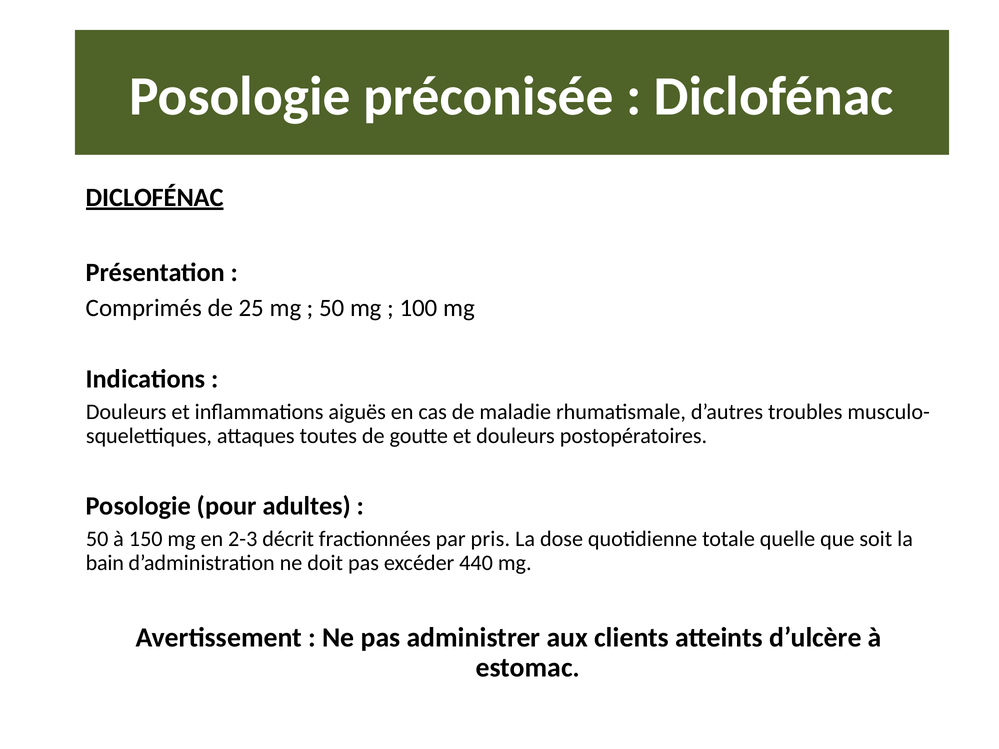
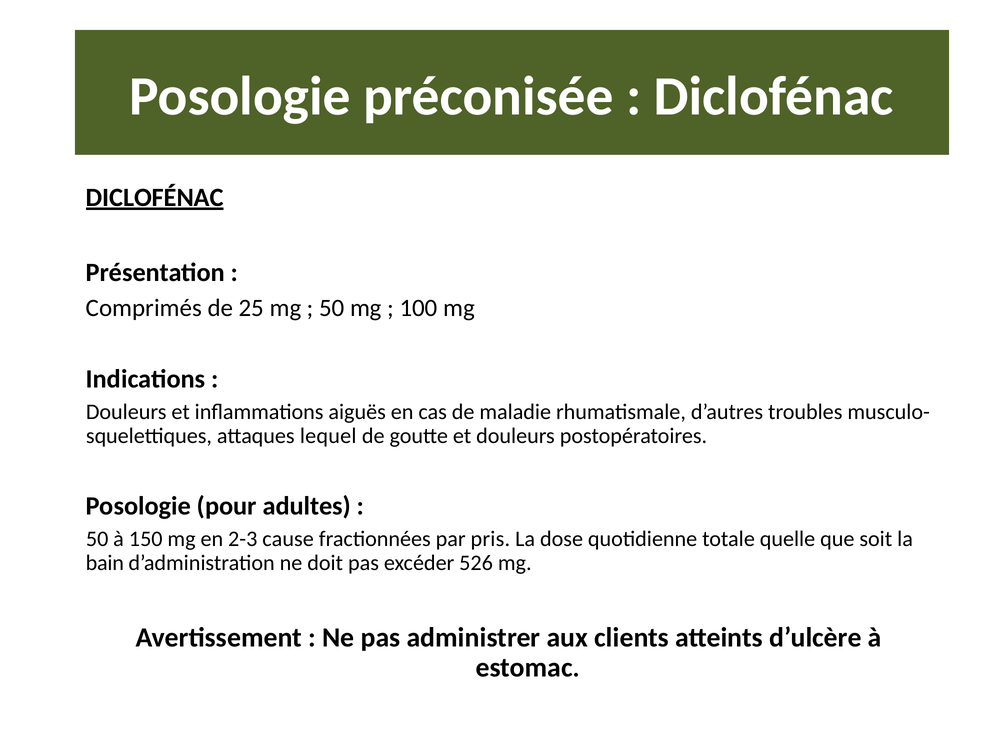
toutes: toutes -> lequel
décrit: décrit -> cause
440: 440 -> 526
